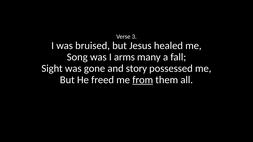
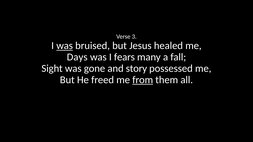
was at (65, 46) underline: none -> present
Song: Song -> Days
arms: arms -> fears
